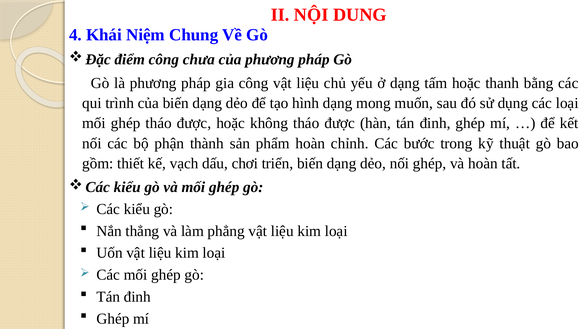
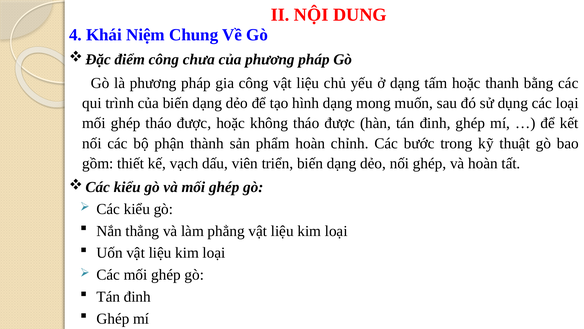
chơi: chơi -> viên
